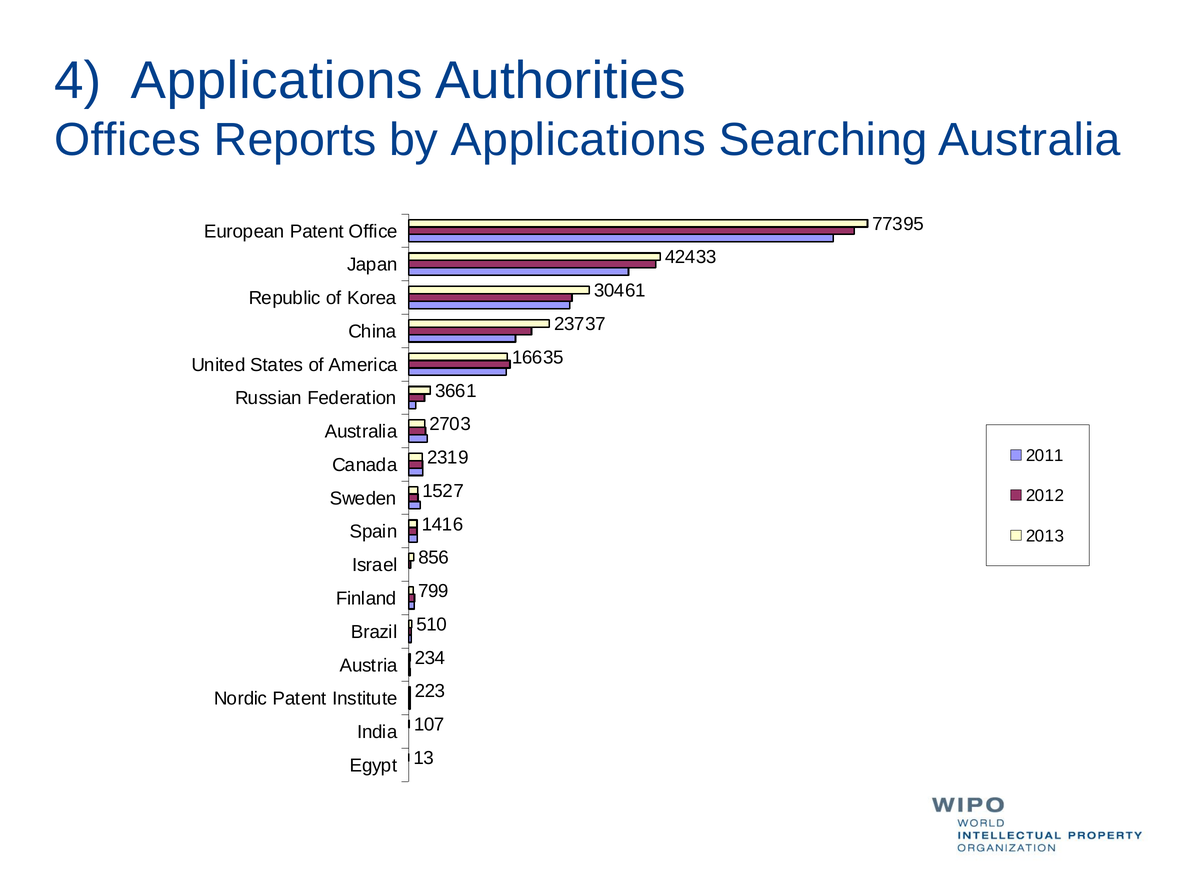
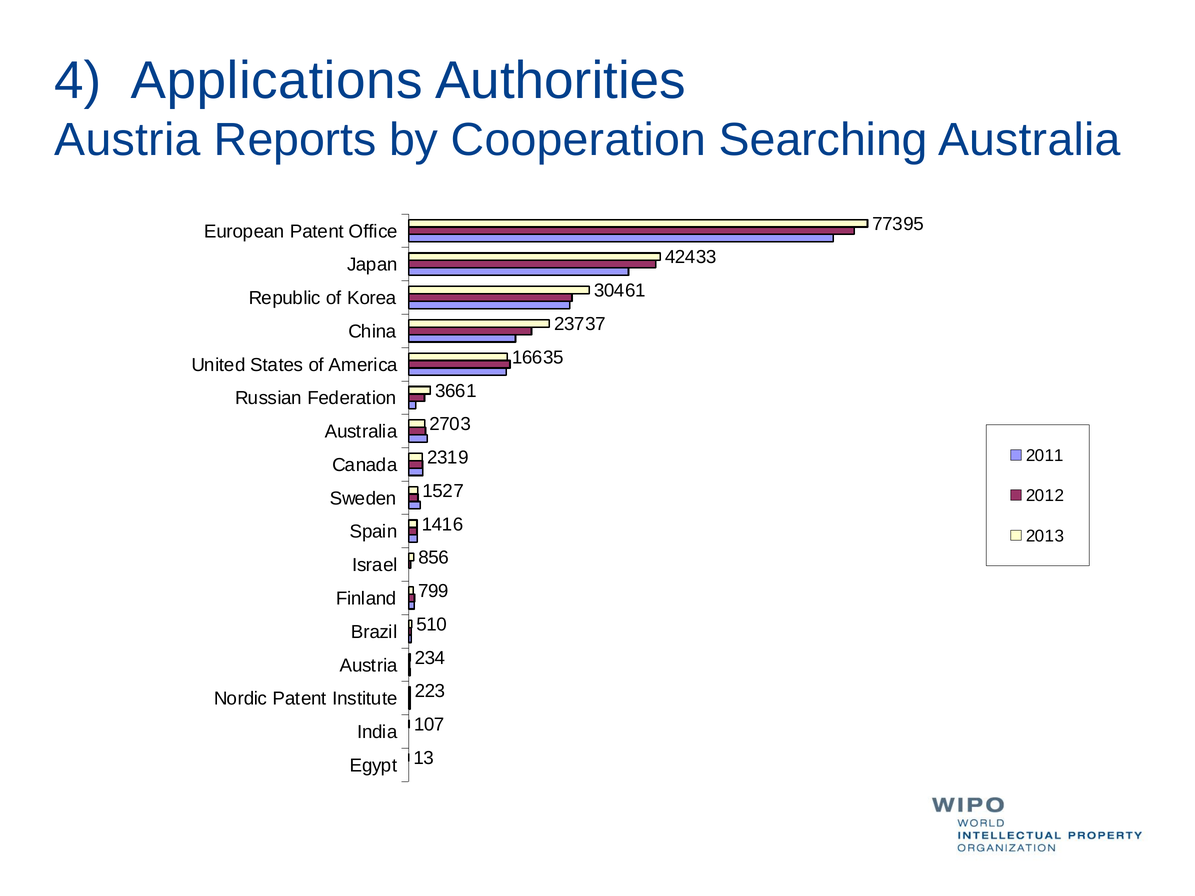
Offices at (128, 140): Offices -> Austria
by Applications: Applications -> Cooperation
